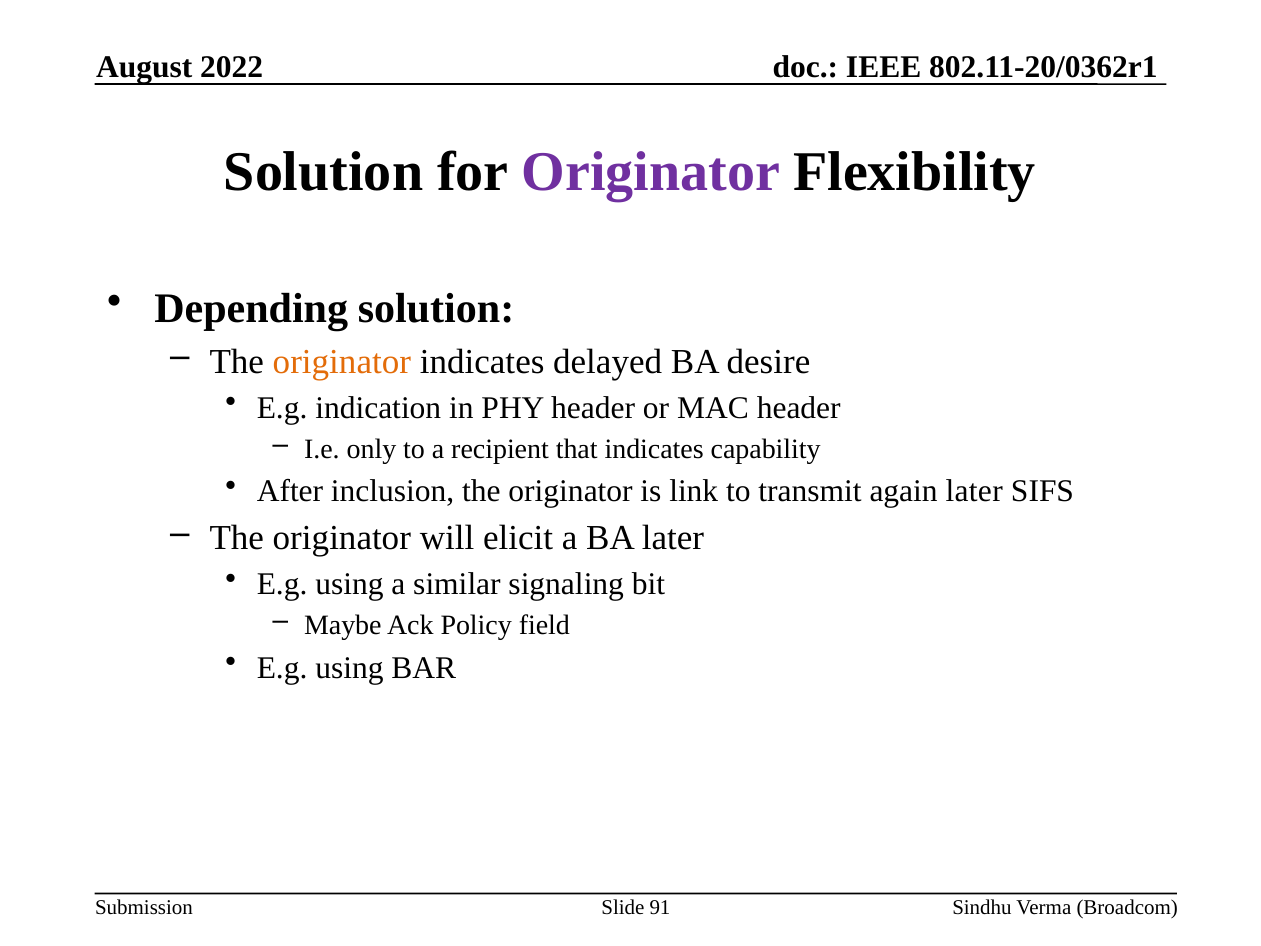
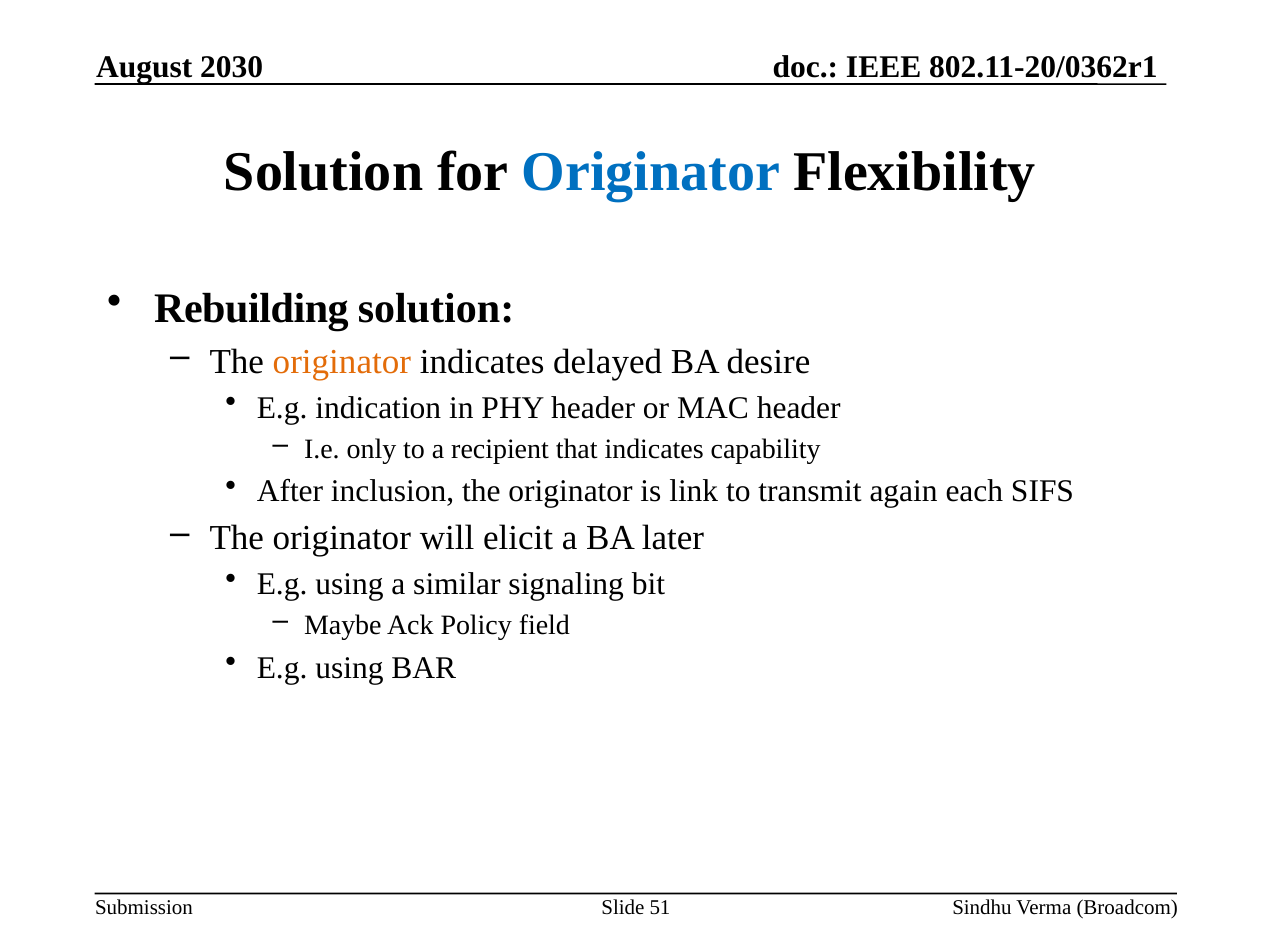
2022: 2022 -> 2030
Originator at (651, 172) colour: purple -> blue
Depending: Depending -> Rebuilding
again later: later -> each
91: 91 -> 51
